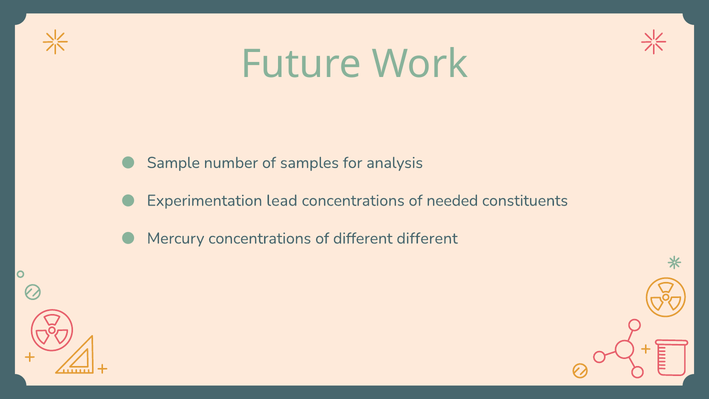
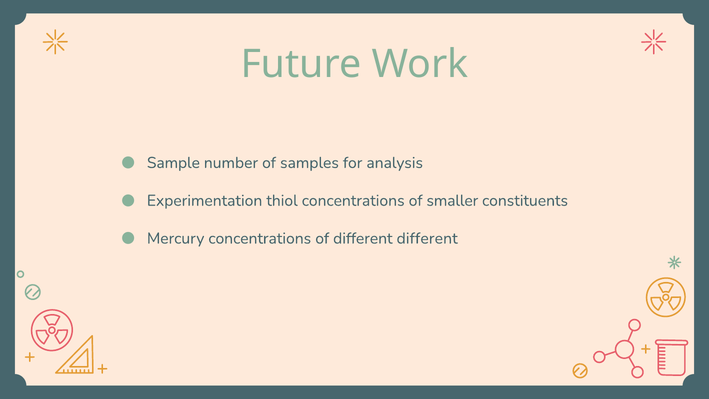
lead: lead -> thiol
needed: needed -> smaller
